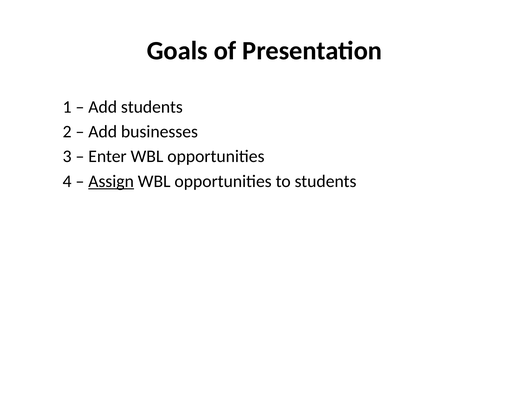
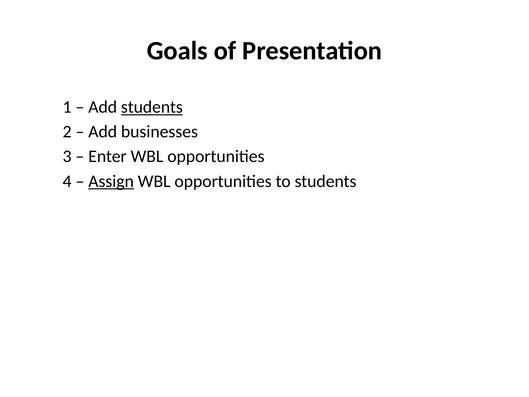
students at (152, 107) underline: none -> present
